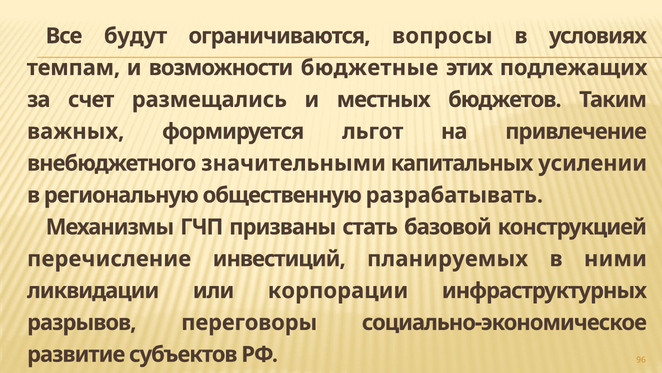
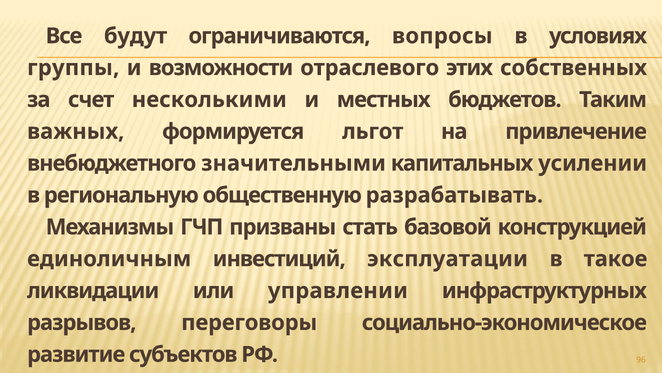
темпам: темпам -> группы
бюджетные: бюджетные -> отраслевого
подлежащих: подлежащих -> собственных
размещались: размещались -> несколькими
перечисление: перечисление -> единоличным
планируемых: планируемых -> эксплуатации
ними: ними -> такое
корпорации: корпорации -> управлении
